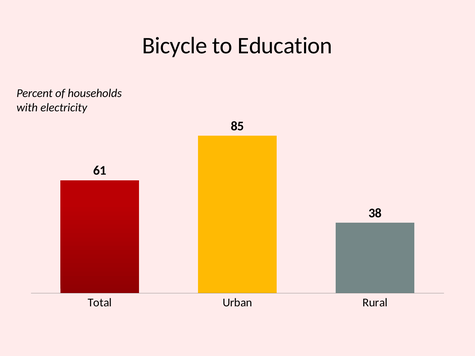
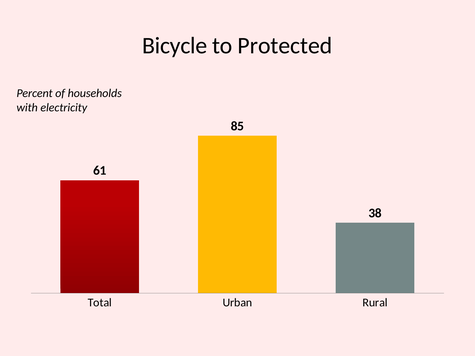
Education: Education -> Protected
